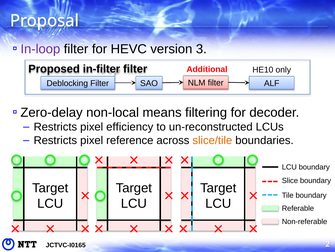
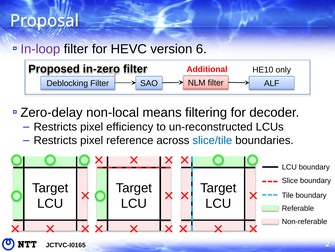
3: 3 -> 6
in-filter: in-filter -> in-zero
slice/tile colour: orange -> blue
